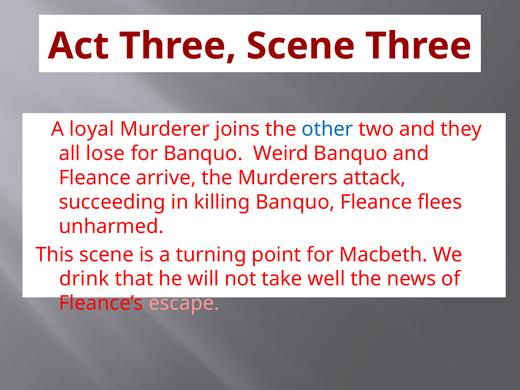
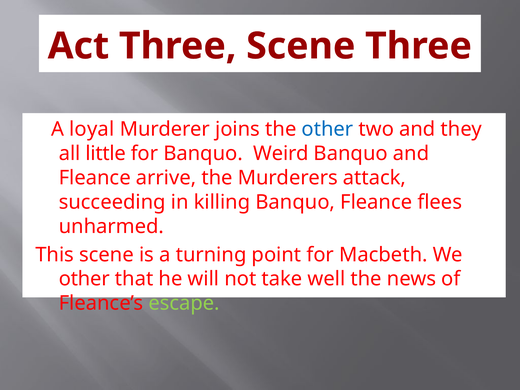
lose: lose -> little
drink at (84, 279): drink -> other
escape colour: pink -> light green
